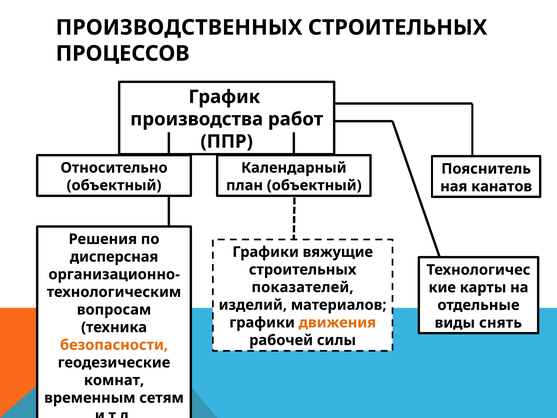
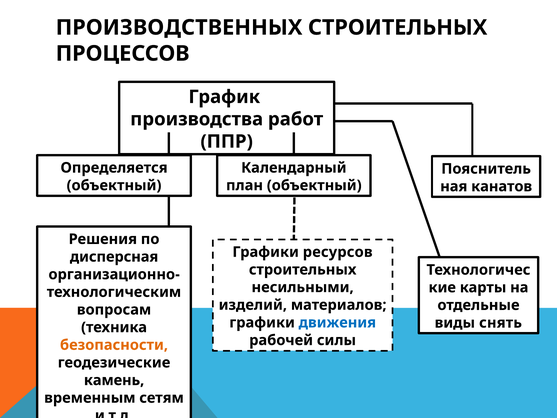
Относительно: Относительно -> Определяется
вяжущие: вяжущие -> ресурсов
показателей: показателей -> несильными
движения colour: orange -> blue
комнат: комнат -> камень
